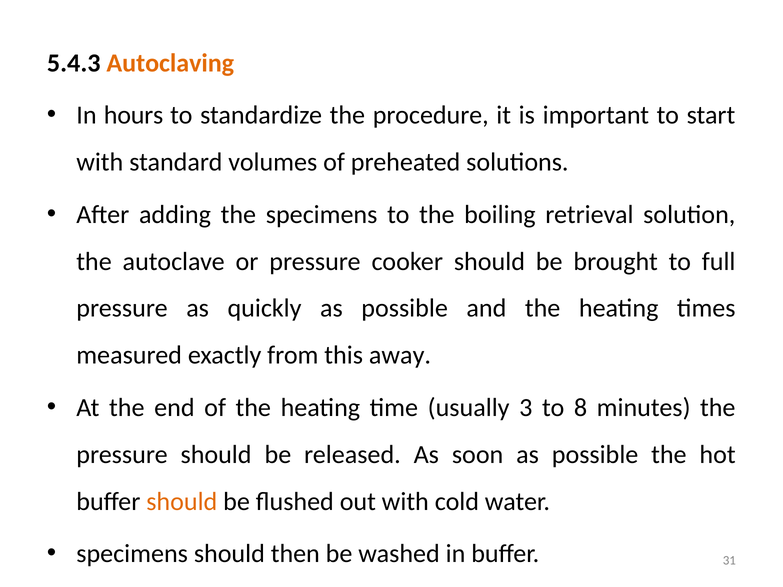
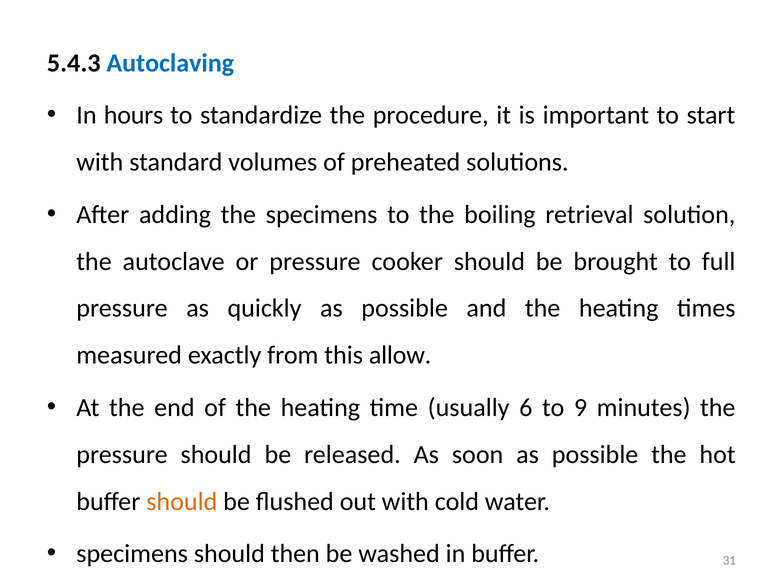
Autoclaving colour: orange -> blue
away: away -> allow
3: 3 -> 6
8: 8 -> 9
